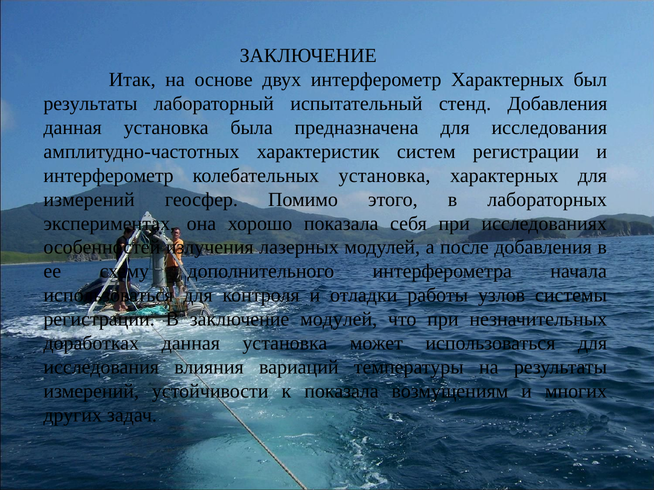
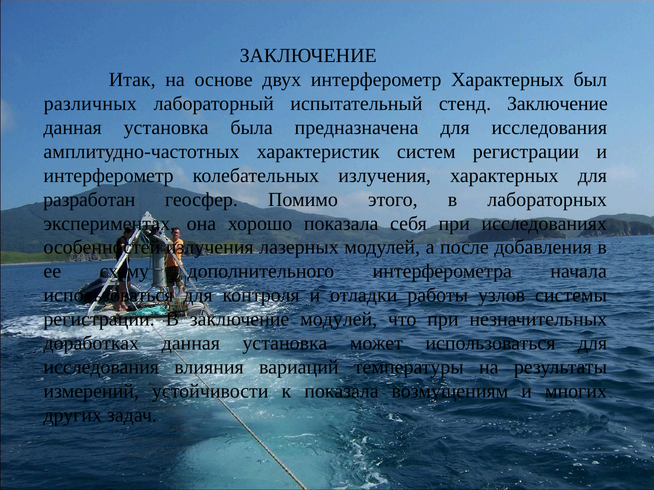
результаты at (90, 104): результаты -> различных
стенд Добавления: Добавления -> Заключение
колебательных установка: установка -> излучения
измерений at (89, 200): измерений -> разработан
